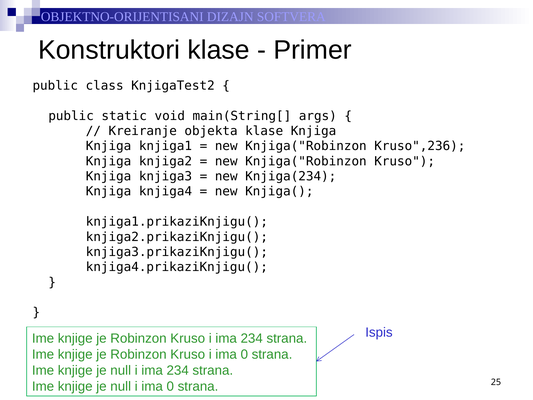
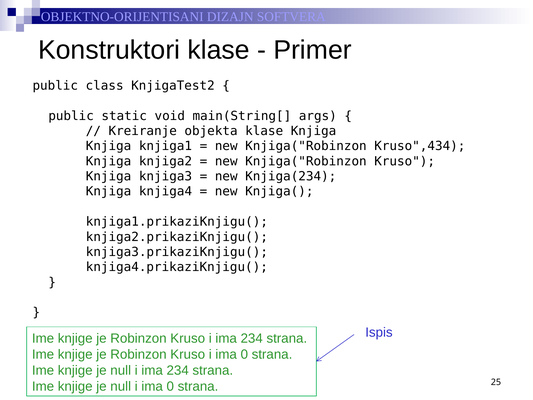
Kruso",236: Kruso",236 -> Kruso",434
